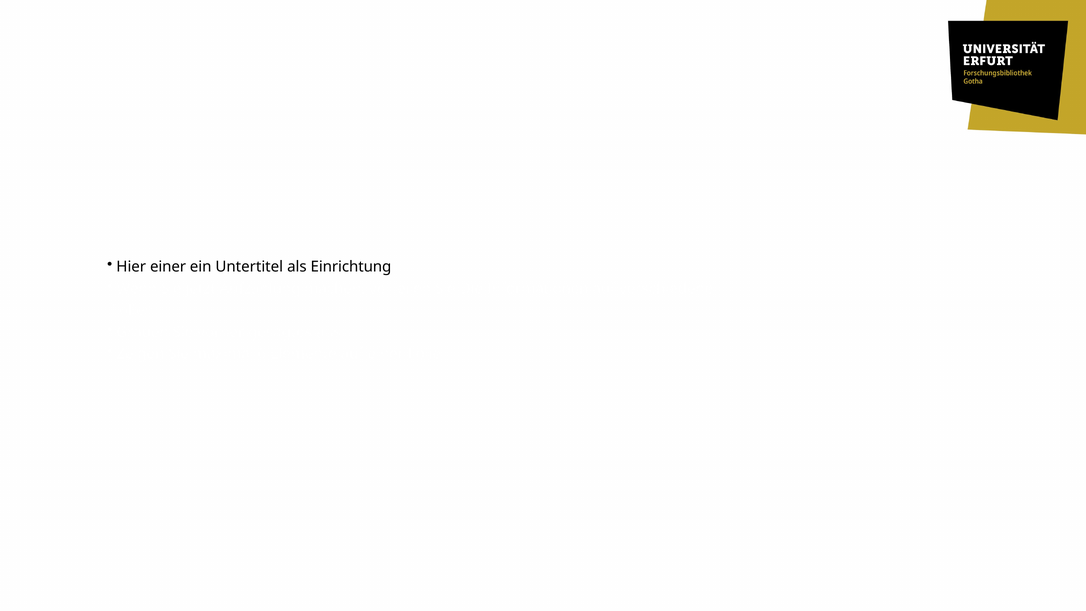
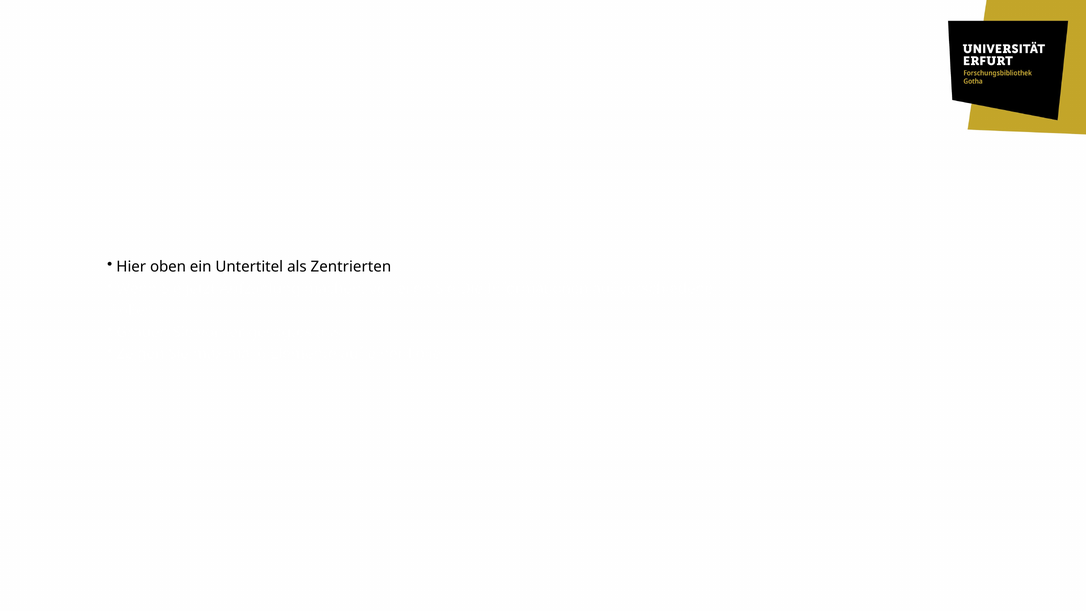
Hier einer: einer -> oben
Einrichtung: Einrichtung -> Zentrierten
